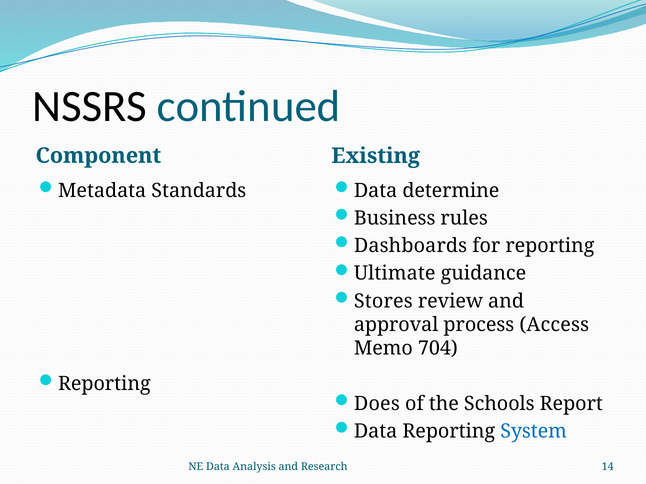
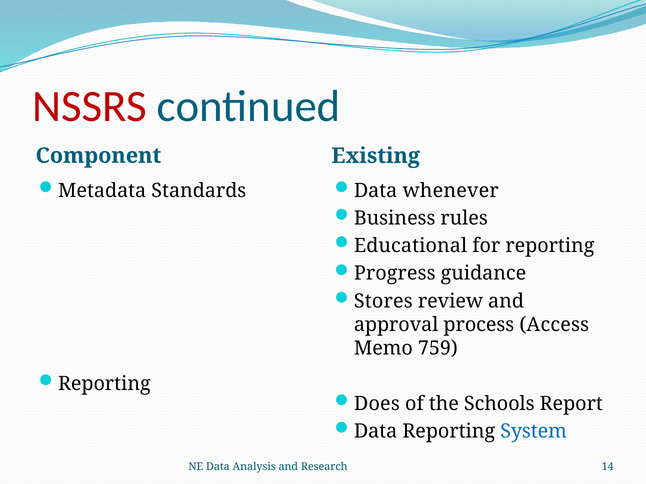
NSSRS colour: black -> red
determine: determine -> whenever
Dashboards: Dashboards -> Educational
Ultimate: Ultimate -> Progress
704: 704 -> 759
